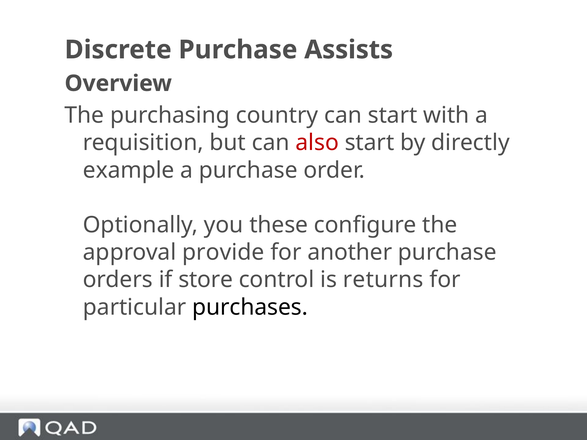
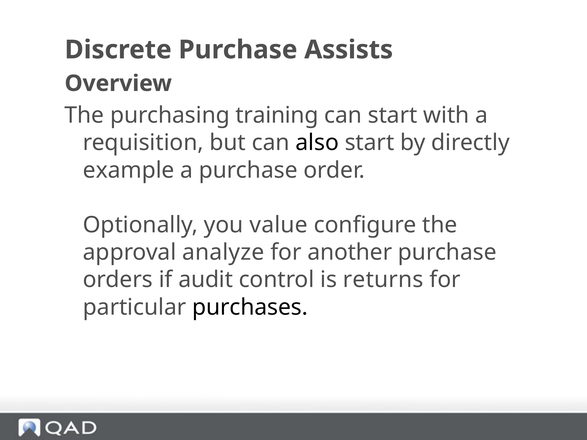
country: country -> training
also colour: red -> black
these: these -> value
provide: provide -> analyze
store: store -> audit
